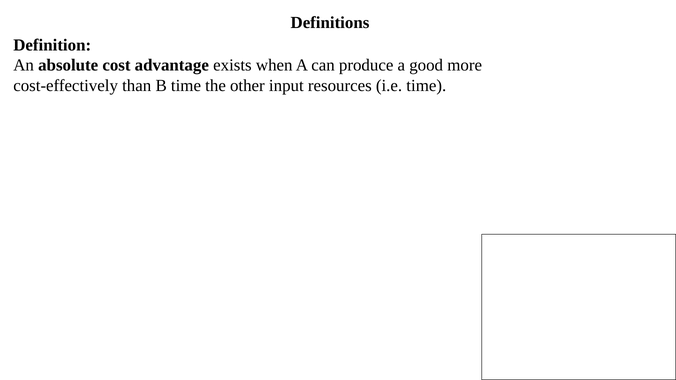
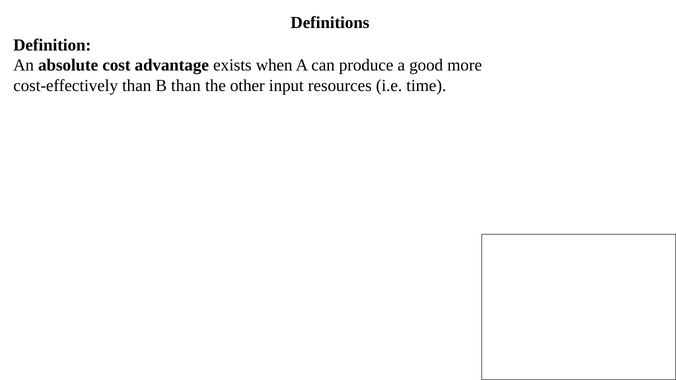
B time: time -> than
